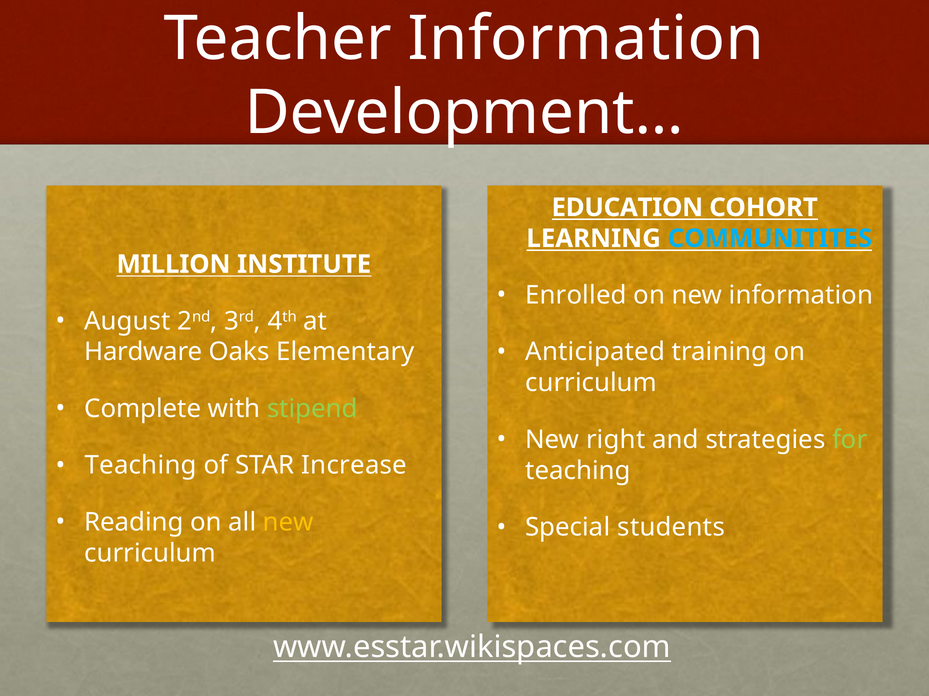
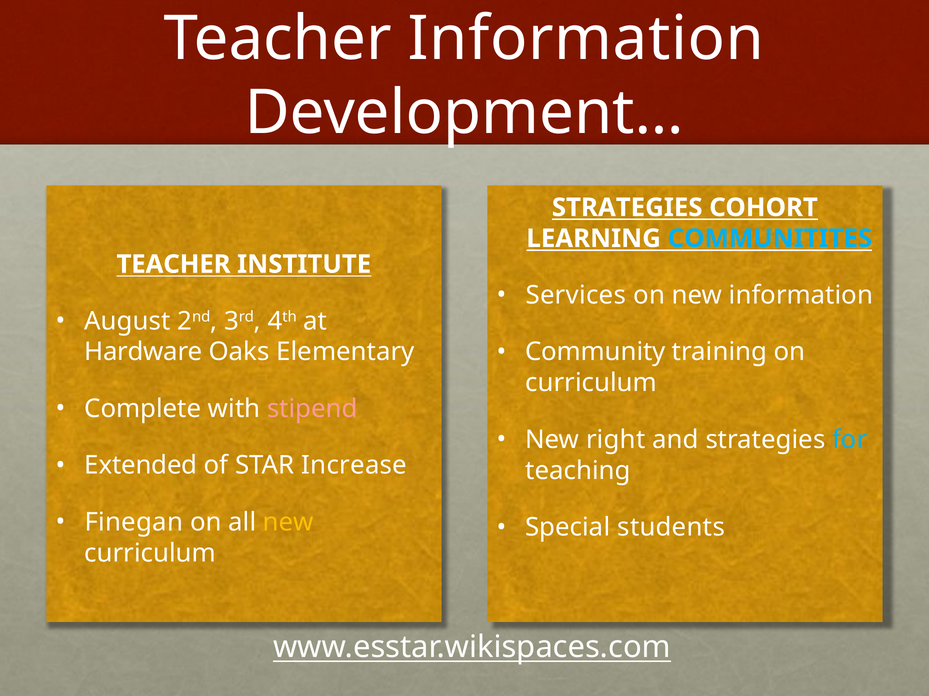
EDUCATION at (627, 208): EDUCATION -> STRATEGIES
MILLION at (174, 265): MILLION -> TEACHER
Enrolled: Enrolled -> Services
Anticipated: Anticipated -> Community
stipend colour: light green -> pink
for colour: light green -> light blue
Teaching at (141, 466): Teaching -> Extended
Reading: Reading -> Finegan
